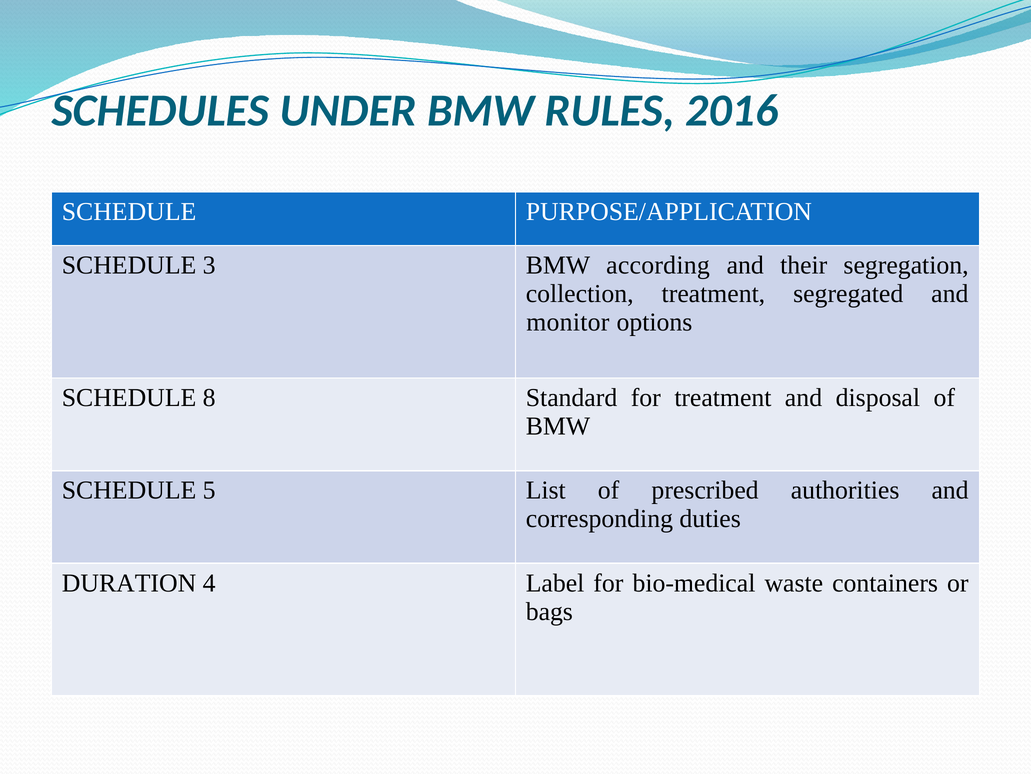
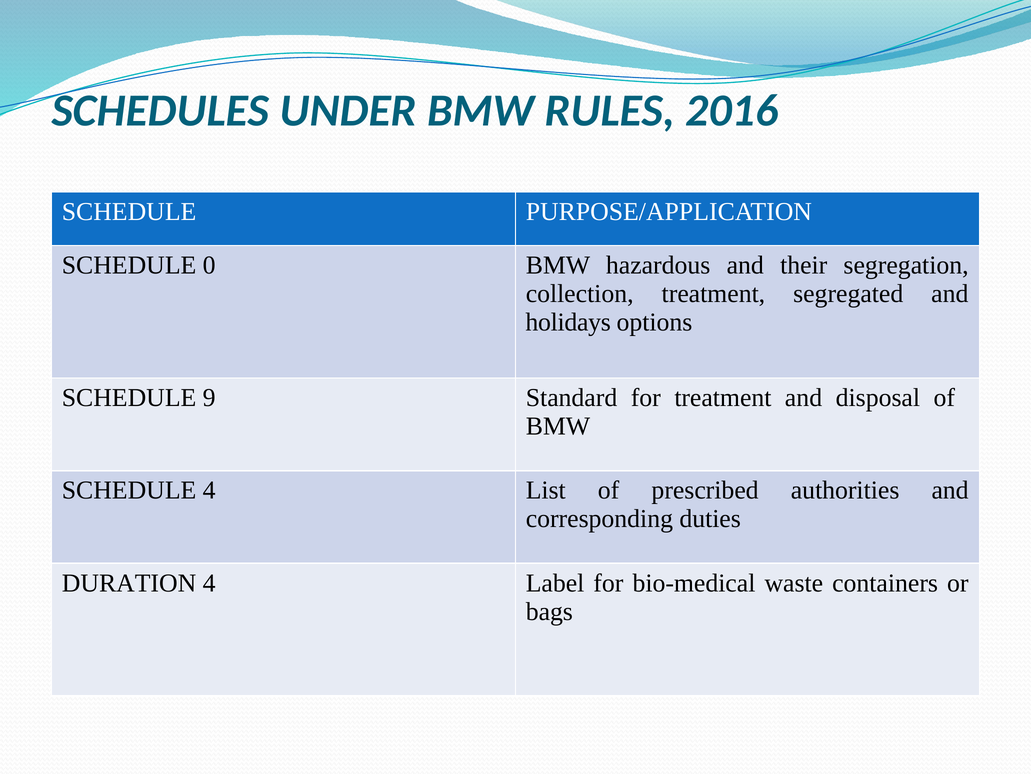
3: 3 -> 0
according: according -> hazardous
monitor: monitor -> holidays
8: 8 -> 9
SCHEDULE 5: 5 -> 4
